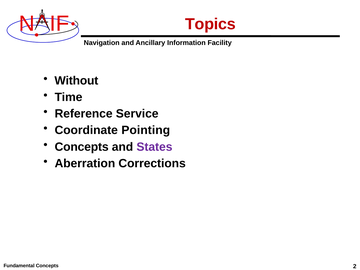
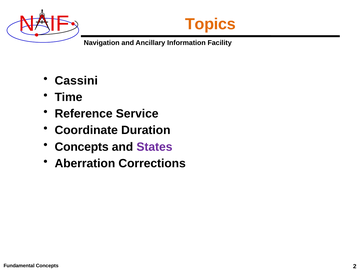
Topics colour: red -> orange
Without: Without -> Cassini
Pointing: Pointing -> Duration
